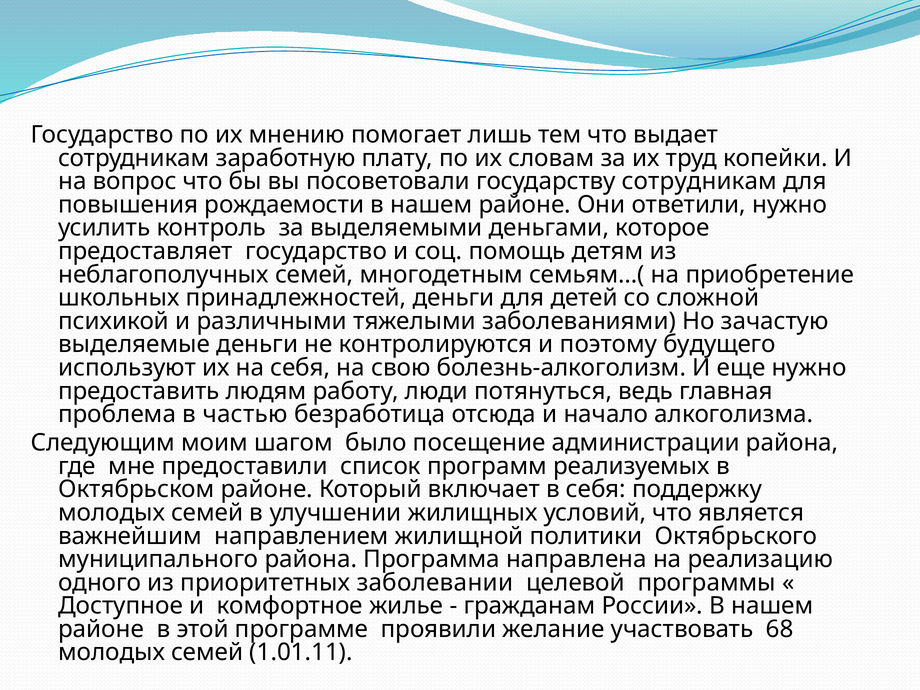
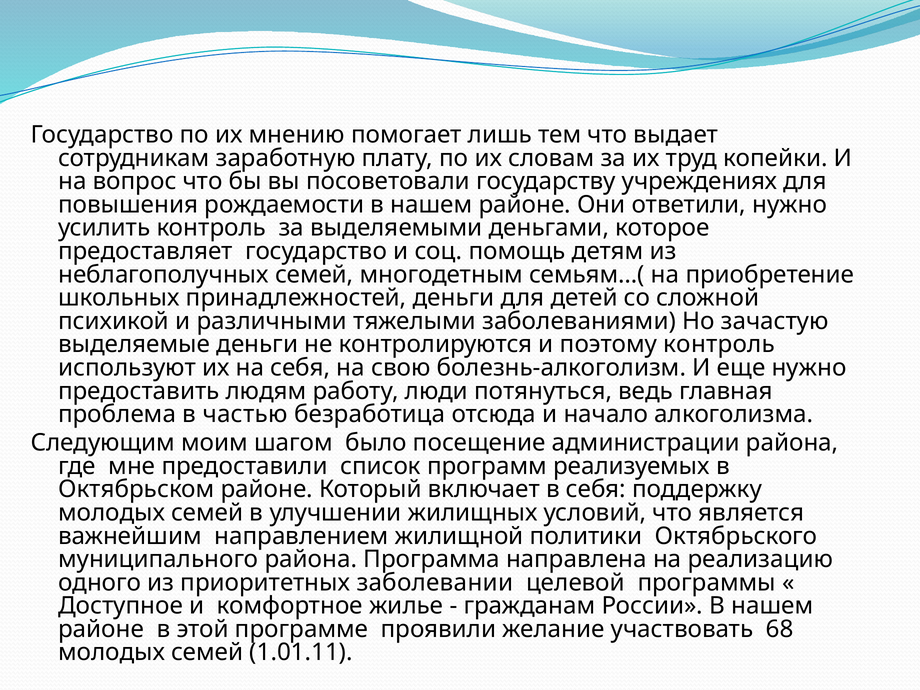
государству сотрудникам: сотрудникам -> учреждениях
поэтому будущего: будущего -> контроль
